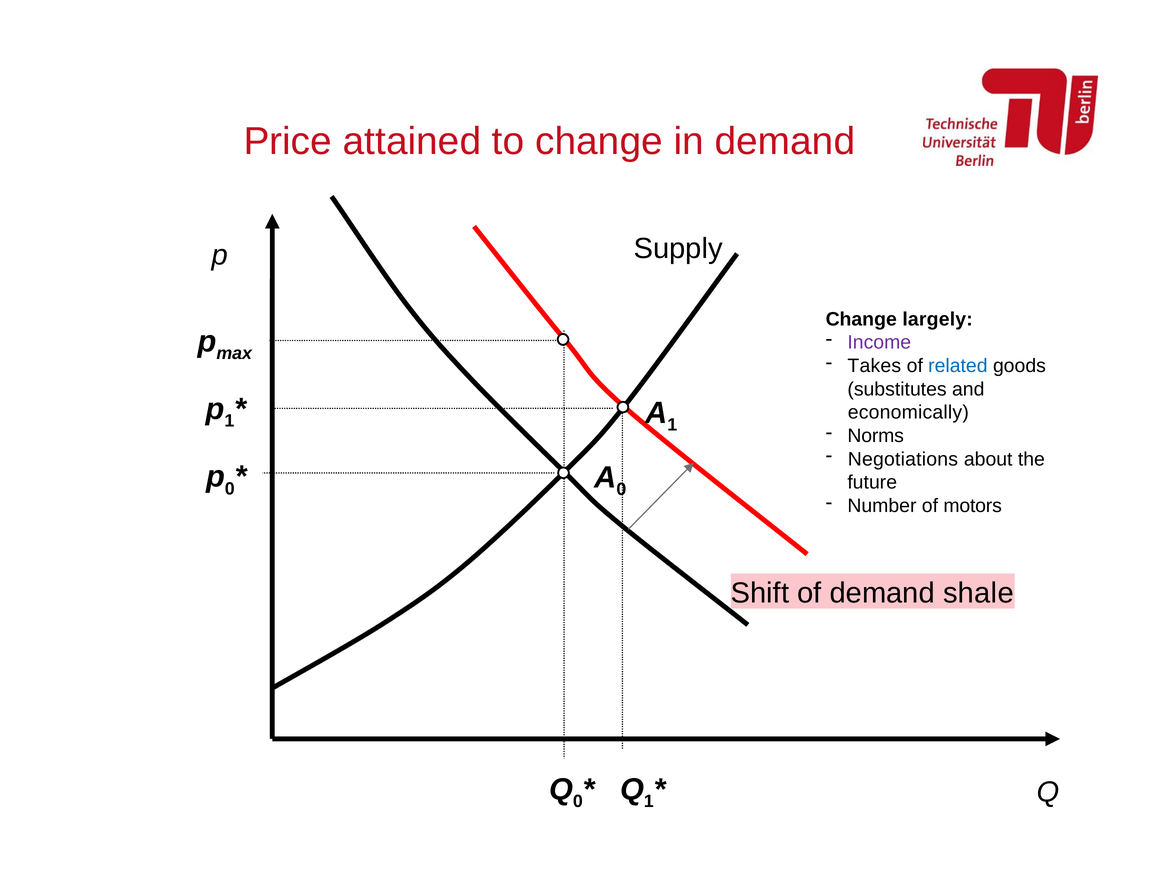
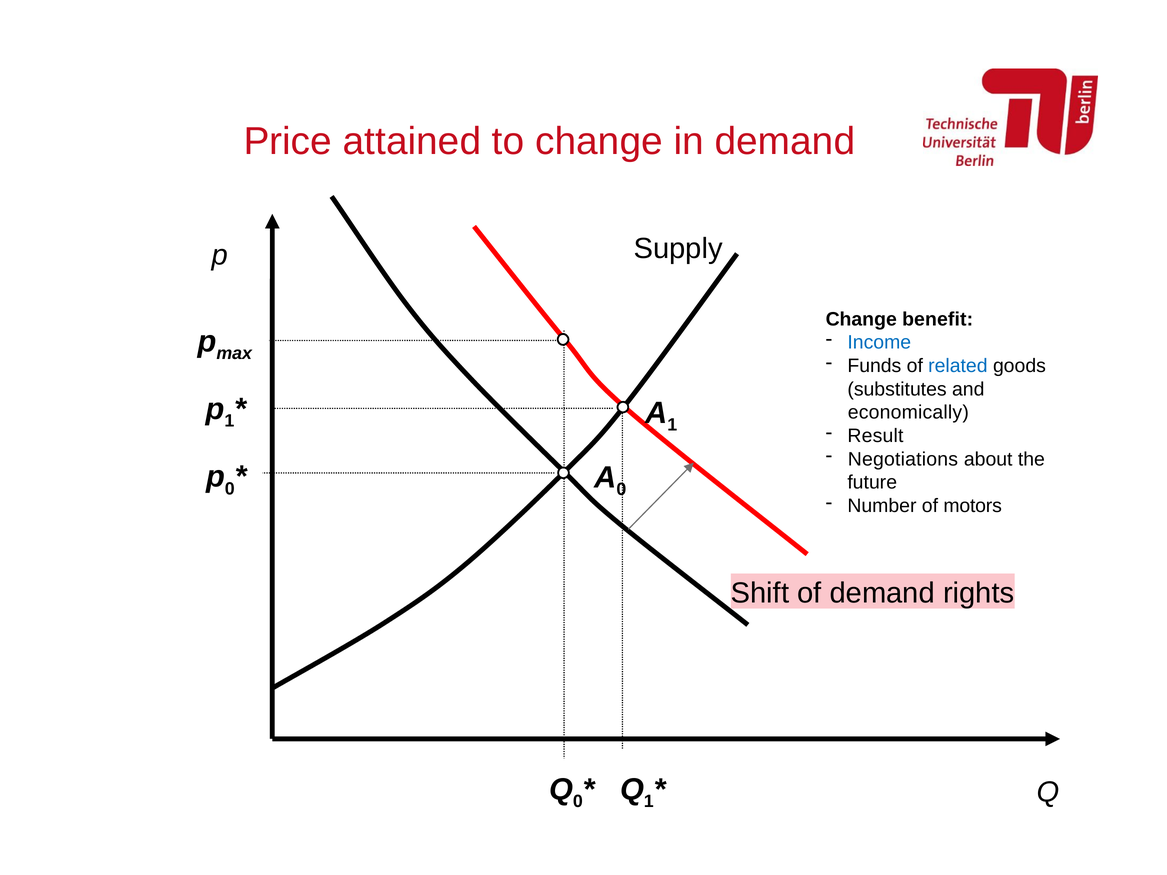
largely: largely -> benefit
Income colour: purple -> blue
Takes: Takes -> Funds
Norms: Norms -> Result
shale: shale -> rights
